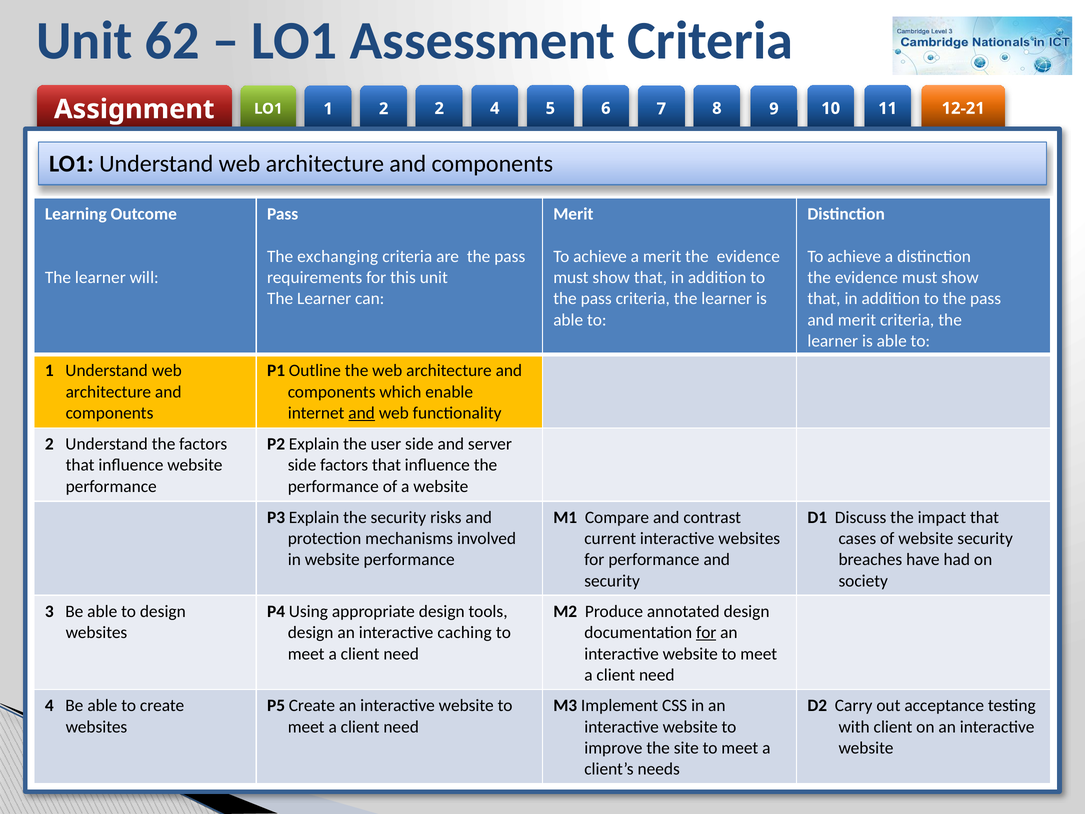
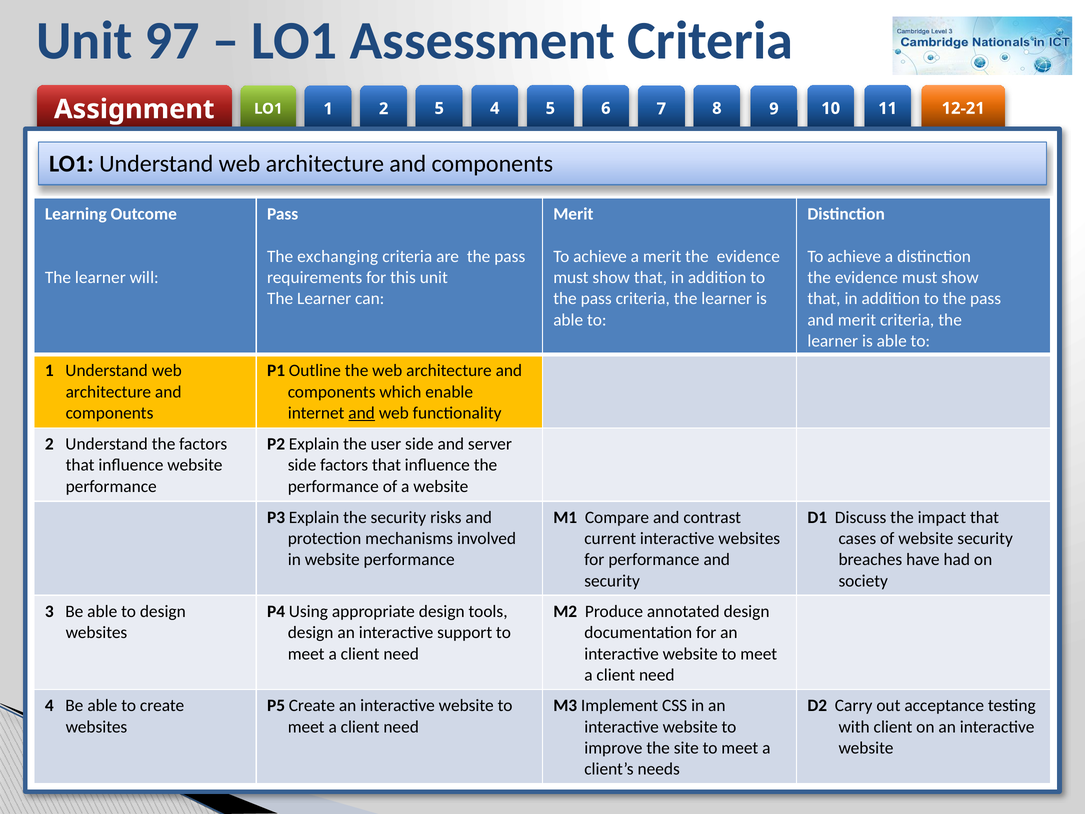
62: 62 -> 97
LO1 2: 2 -> 5
caching: caching -> support
for at (706, 632) underline: present -> none
